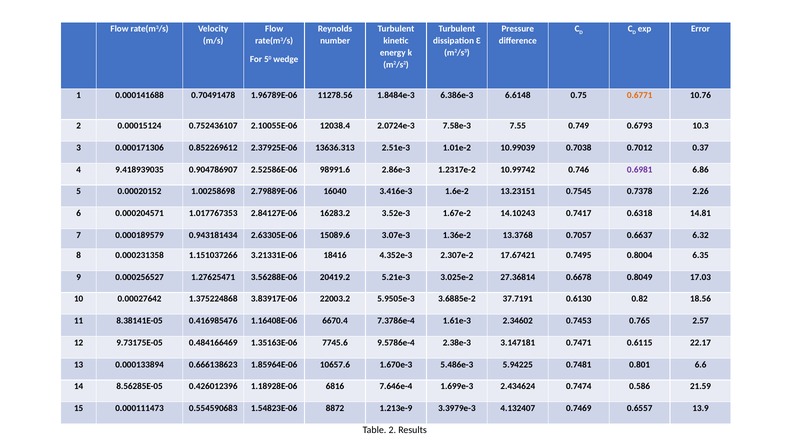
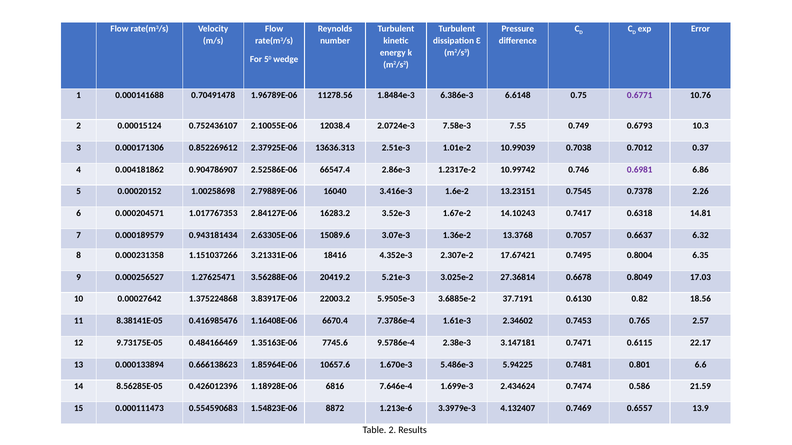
0.6771 colour: orange -> purple
9.418939035: 9.418939035 -> 0.004181862
98991.6: 98991.6 -> 66547.4
1.213e-9: 1.213e-9 -> 1.213e-6
